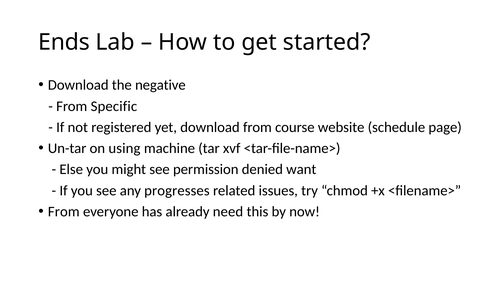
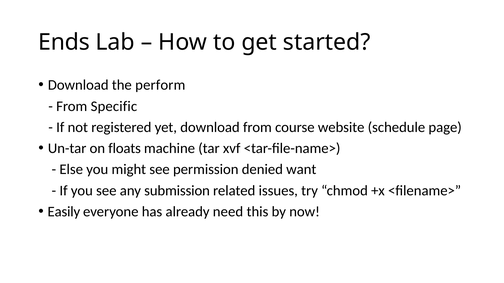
negative: negative -> perform
using: using -> floats
progresses: progresses -> submission
From at (64, 212): From -> Easily
